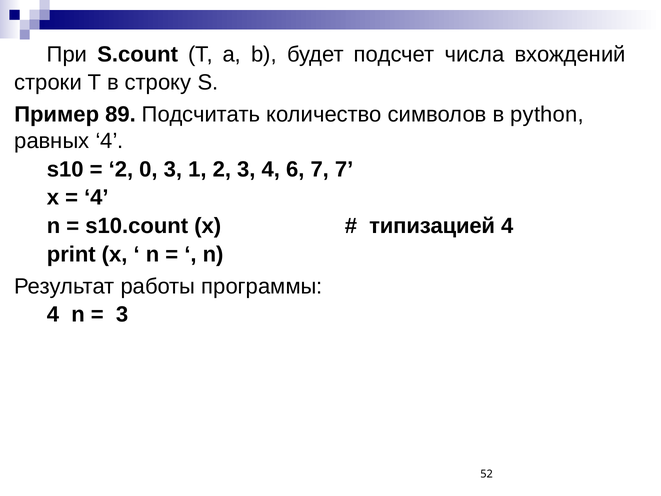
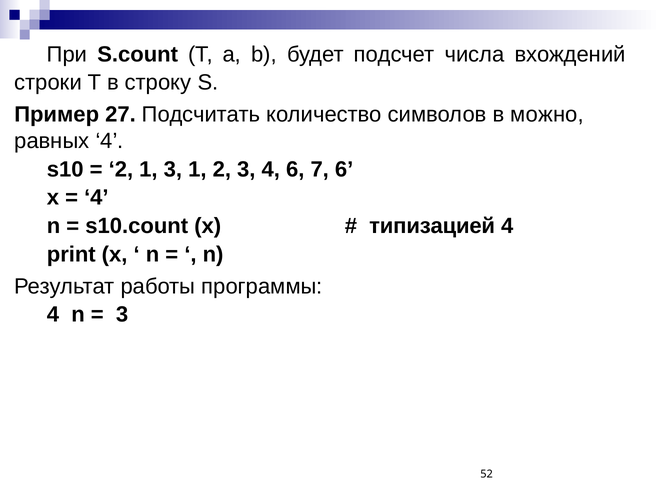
89: 89 -> 27
python: python -> можно
2 0: 0 -> 1
7 7: 7 -> 6
